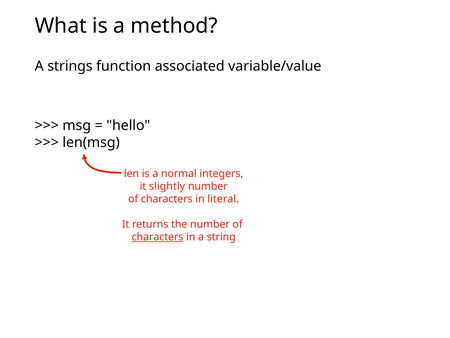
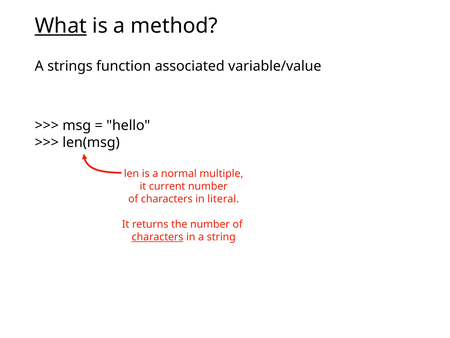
What underline: none -> present
integers: integers -> multiple
slightly: slightly -> current
